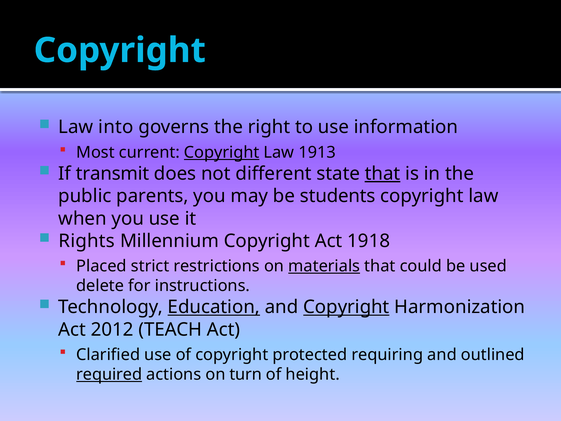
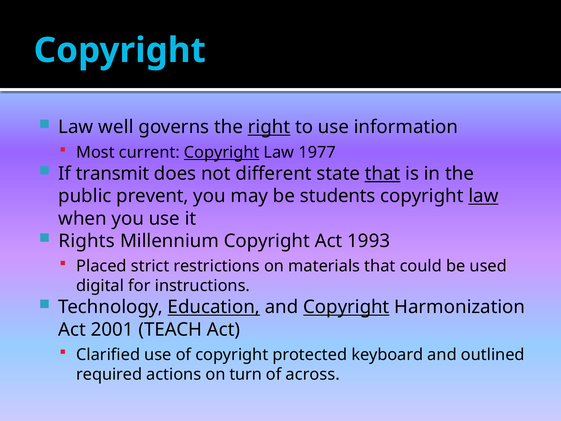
into: into -> well
right underline: none -> present
1913: 1913 -> 1977
parents: parents -> prevent
law at (483, 196) underline: none -> present
1918: 1918 -> 1993
materials underline: present -> none
delete: delete -> digital
2012: 2012 -> 2001
requiring: requiring -> keyboard
required underline: present -> none
height: height -> across
